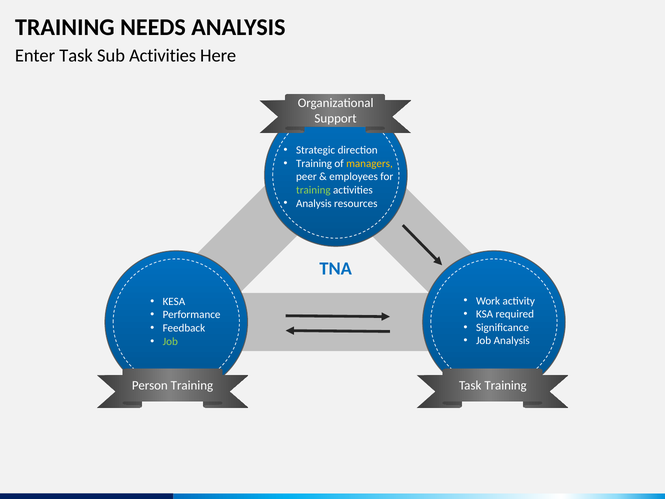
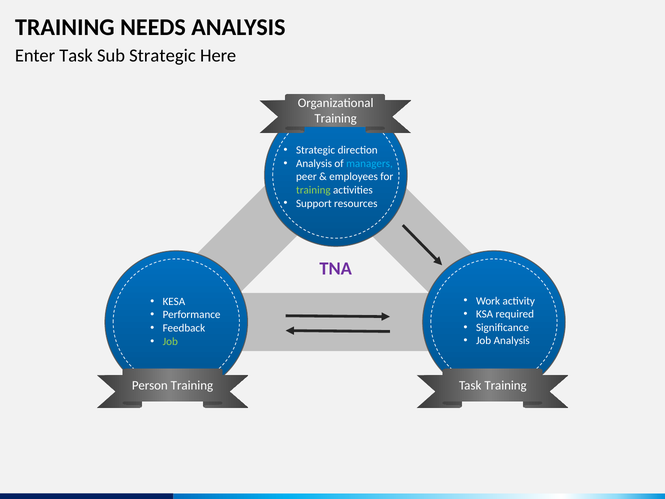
Sub Activities: Activities -> Strategic
Support at (336, 118): Support -> Training
Training at (314, 163): Training -> Analysis
managers colour: yellow -> light blue
Analysis at (314, 203): Analysis -> Support
TNA colour: blue -> purple
